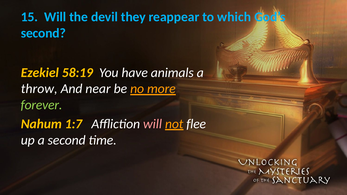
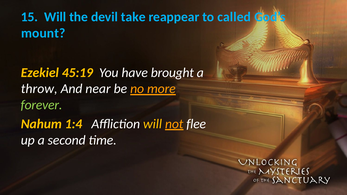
they: they -> take
which: which -> called
second at (43, 33): second -> mount
58:19: 58:19 -> 45:19
animals: animals -> brought
1:7: 1:7 -> 1:4
will at (153, 124) colour: pink -> yellow
